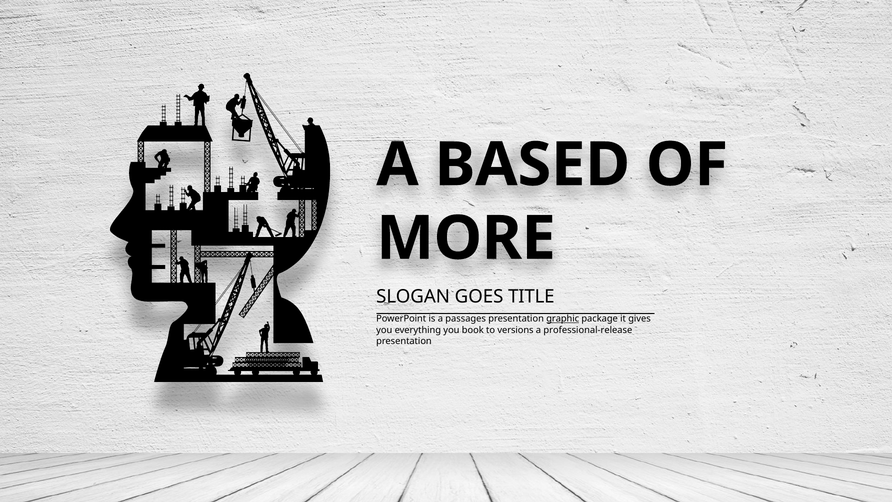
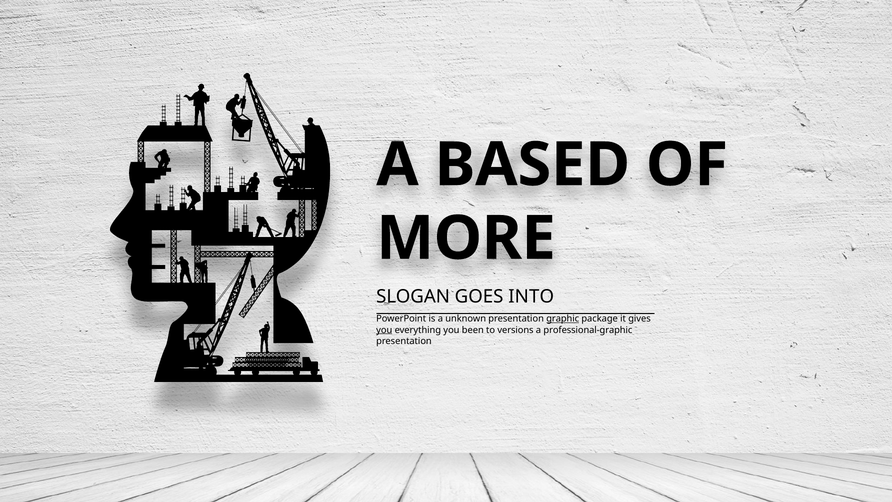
TITLE: TITLE -> INTO
passages: passages -> unknown
you at (384, 330) underline: none -> present
book: book -> been
professional-release: professional-release -> professional-graphic
